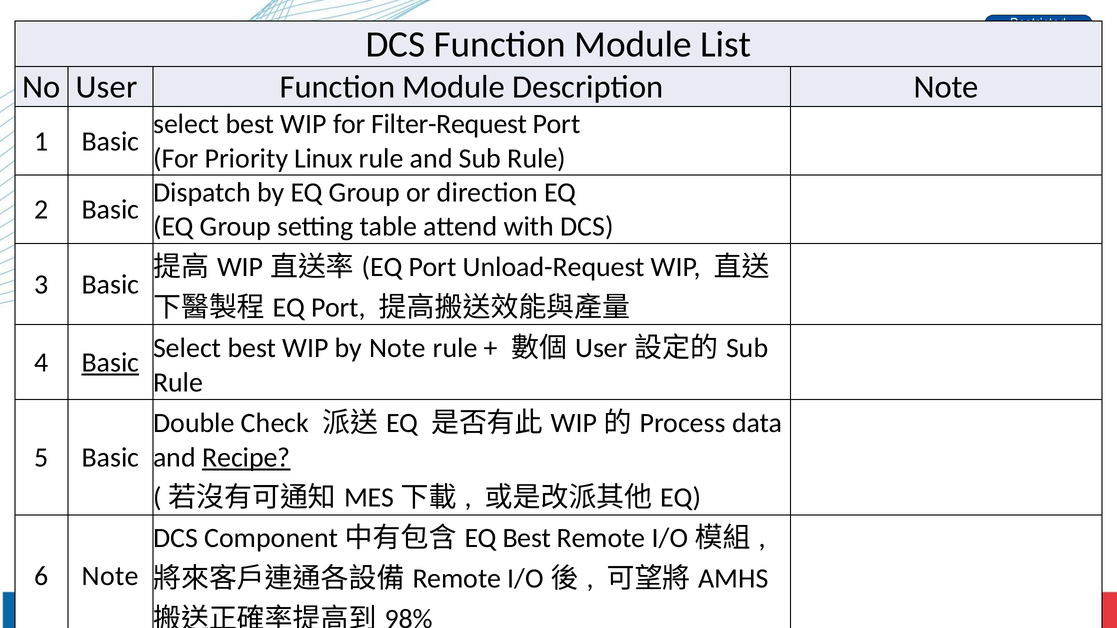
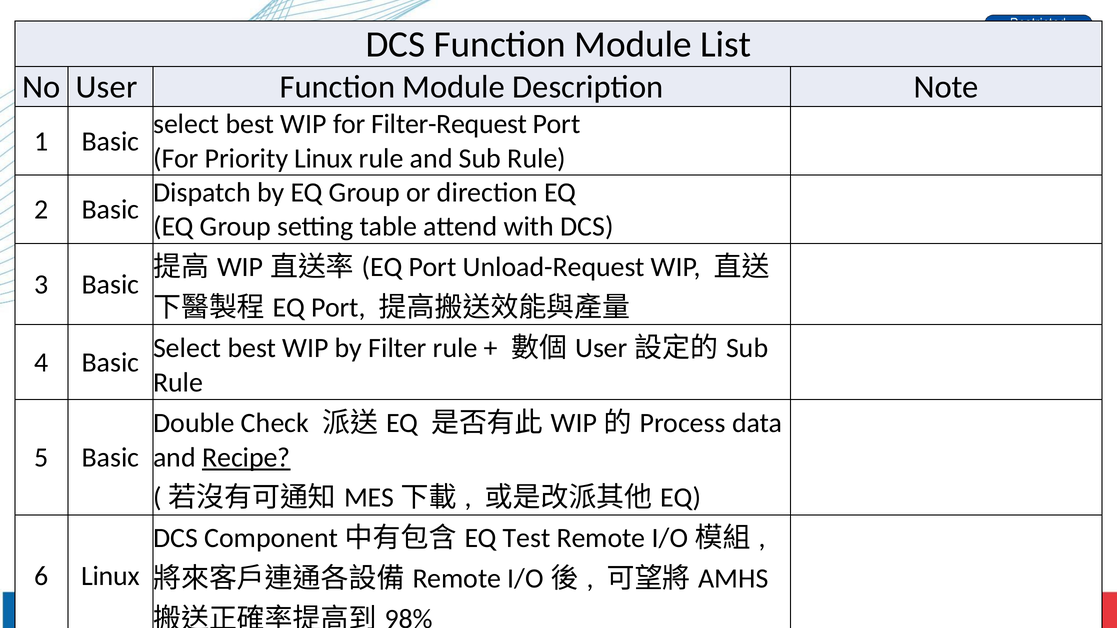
by Note: Note -> Filter
Basic at (110, 363) underline: present -> none
EQ Best: Best -> Test
6 Note: Note -> Linux
